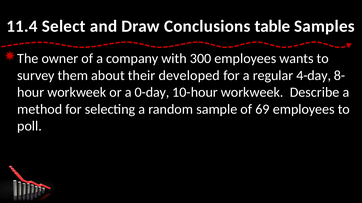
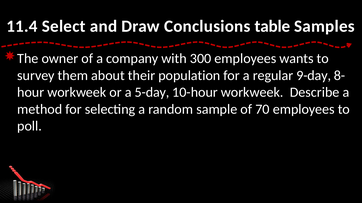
developed: developed -> population
4-day: 4-day -> 9-day
0-day: 0-day -> 5-day
69: 69 -> 70
